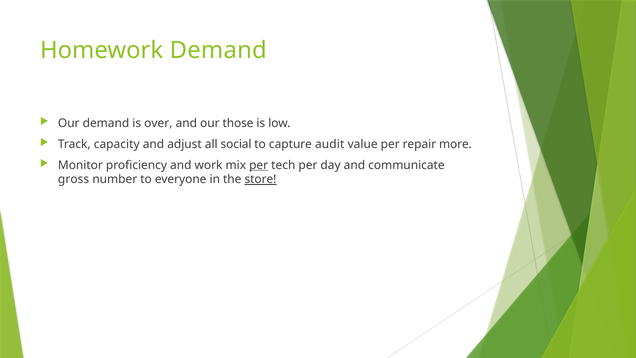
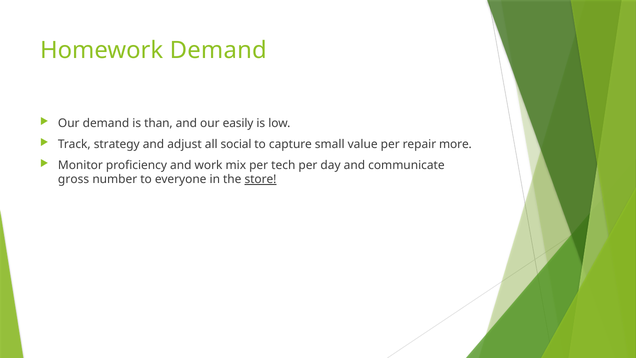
over: over -> than
those: those -> easily
capacity: capacity -> strategy
audit: audit -> small
per at (259, 165) underline: present -> none
